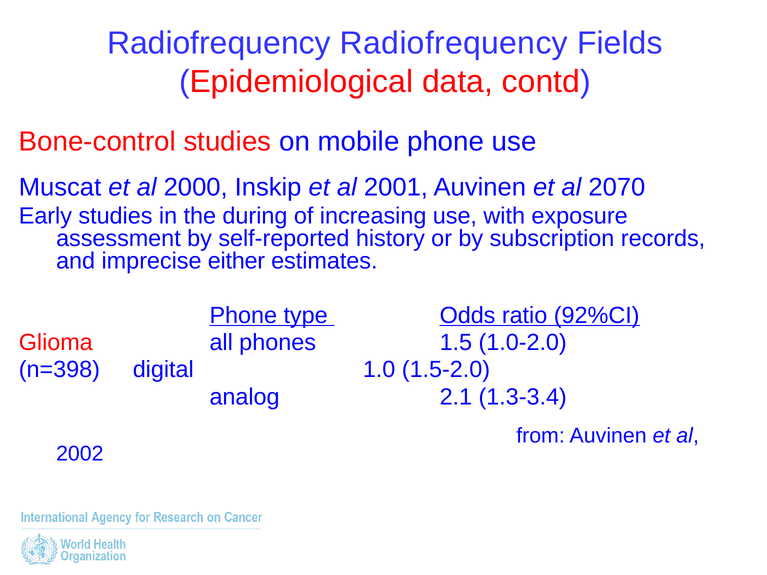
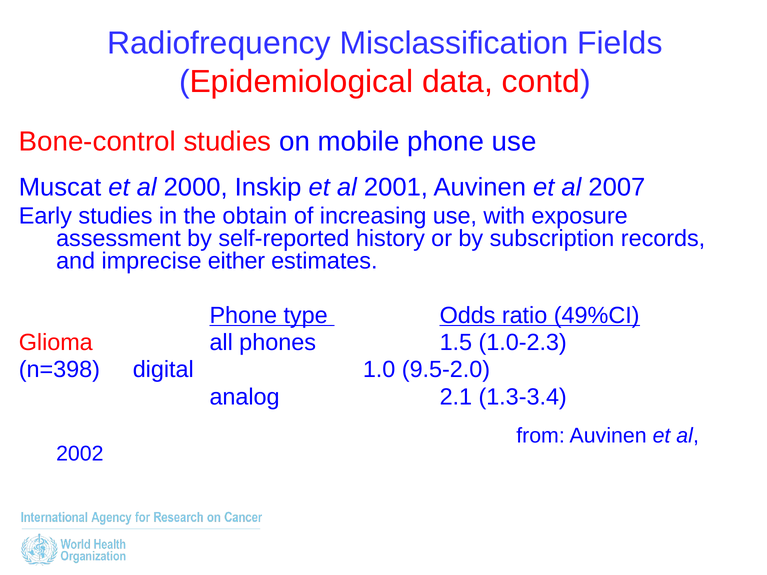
Radiofrequency Radiofrequency: Radiofrequency -> Misclassification
2070: 2070 -> 2007
during: during -> obtain
92%CI: 92%CI -> 49%CI
1.0-2.0: 1.0-2.0 -> 1.0-2.3
1.5-2.0: 1.5-2.0 -> 9.5-2.0
